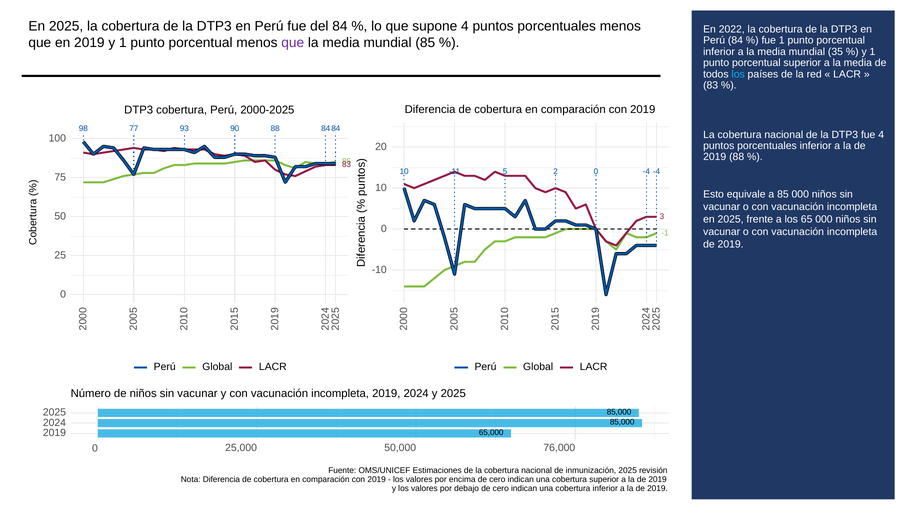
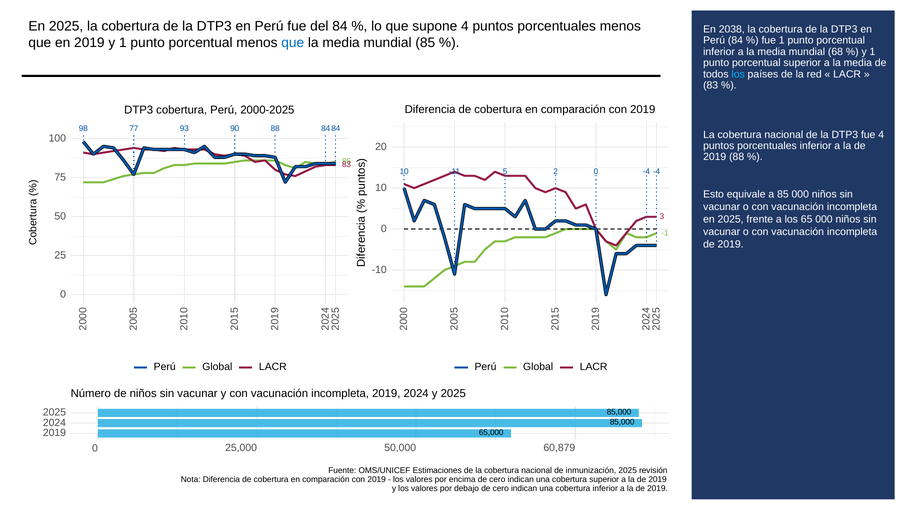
2022: 2022 -> 2038
que at (293, 43) colour: purple -> blue
35: 35 -> 68
76,000: 76,000 -> 60,879
